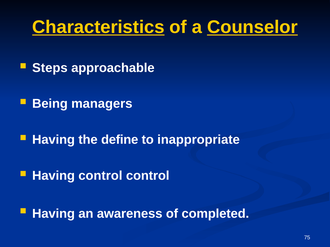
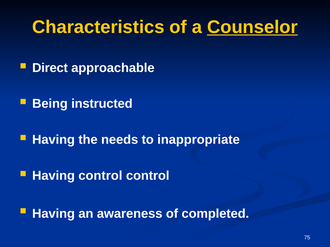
Characteristics underline: present -> none
Steps: Steps -> Direct
managers: managers -> instructed
define: define -> needs
